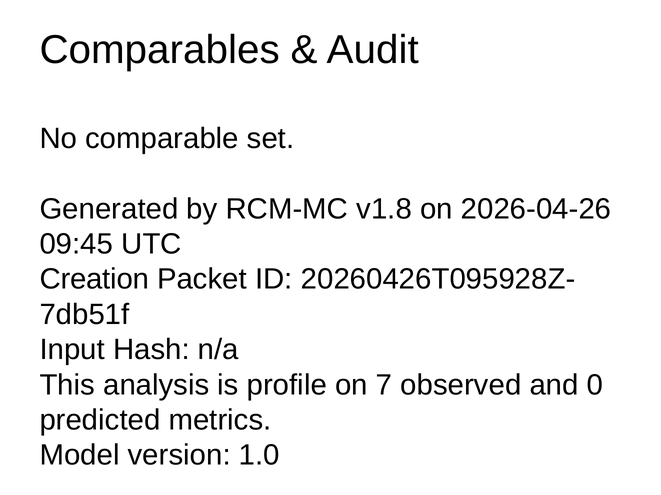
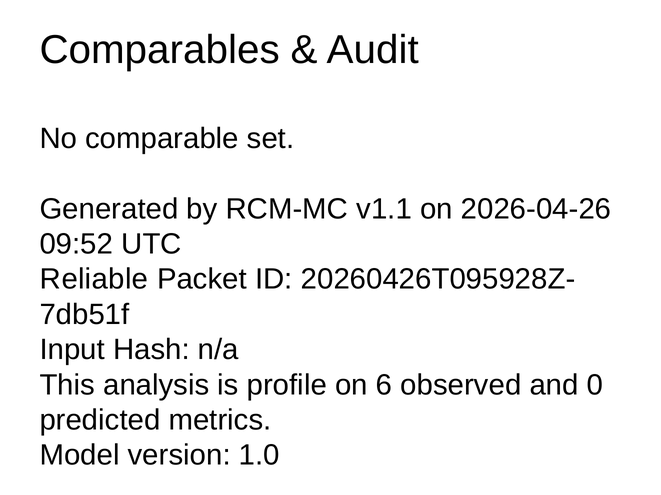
v1.8: v1.8 -> v1.1
09:45: 09:45 -> 09:52
Creation: Creation -> Reliable
7: 7 -> 6
